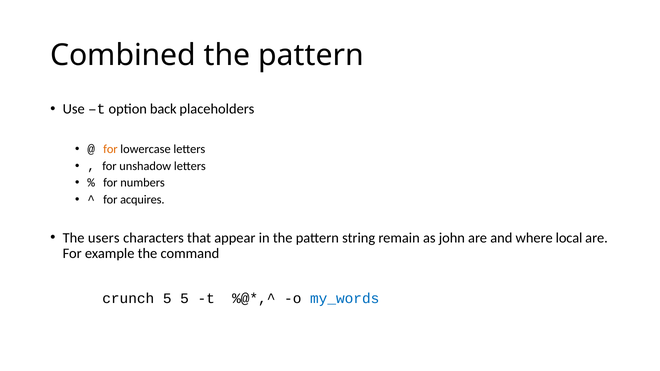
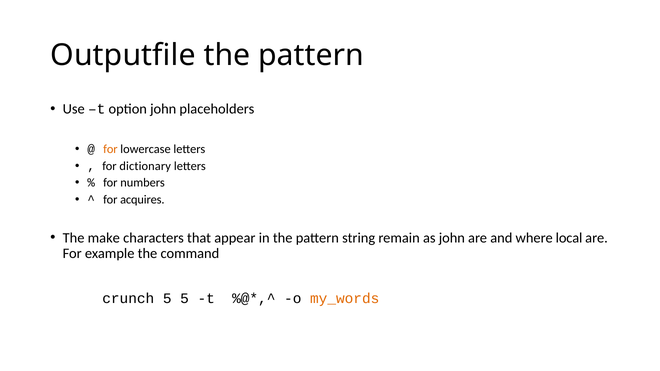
Combined: Combined -> Outputfile
option back: back -> john
unshadow: unshadow -> dictionary
users: users -> make
my_words colour: blue -> orange
